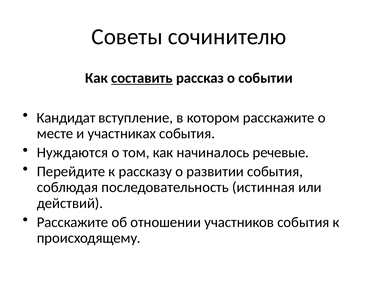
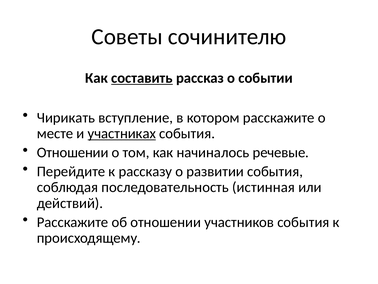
Кандидат: Кандидат -> Чирикать
участниках underline: none -> present
Нуждаются at (73, 152): Нуждаются -> Отношении
